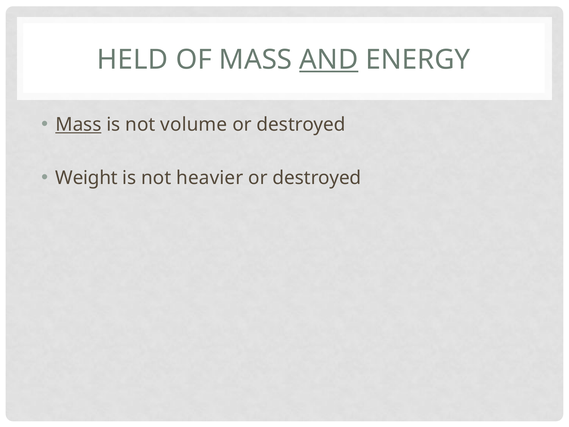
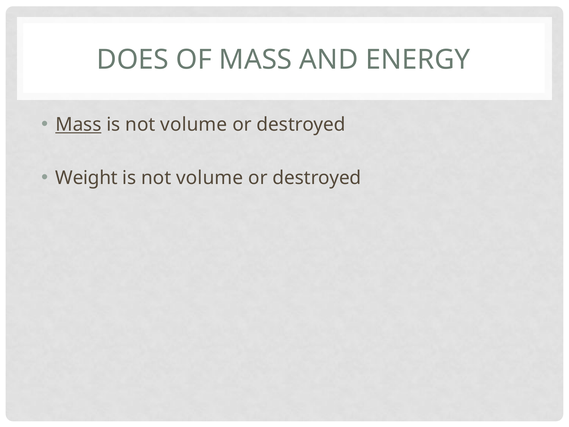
HELD: HELD -> DOES
AND underline: present -> none
heavier at (210, 178): heavier -> volume
